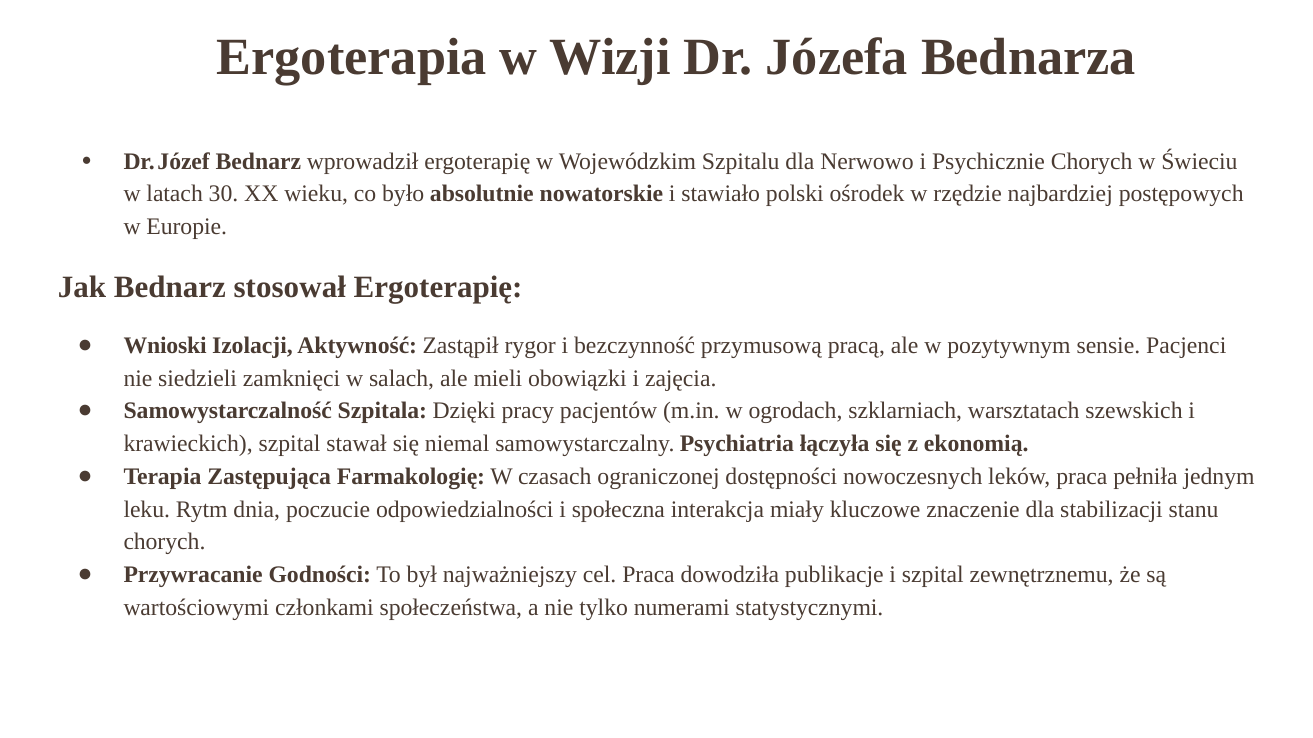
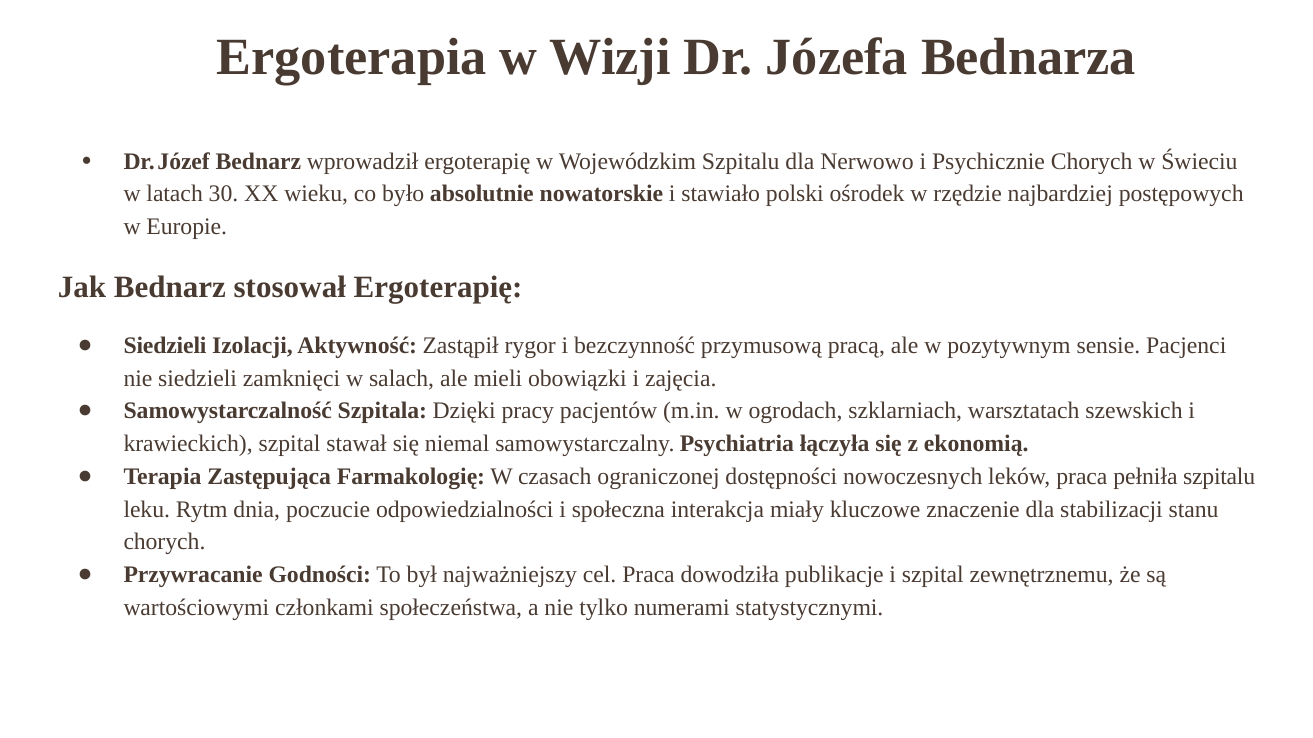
Wnioski at (165, 346): Wnioski -> Siedzieli
pełniła jednym: jednym -> szpitalu
